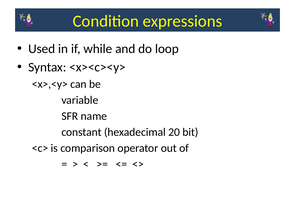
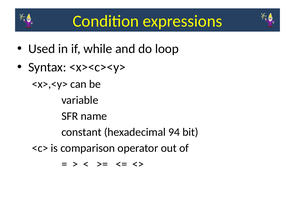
20: 20 -> 94
